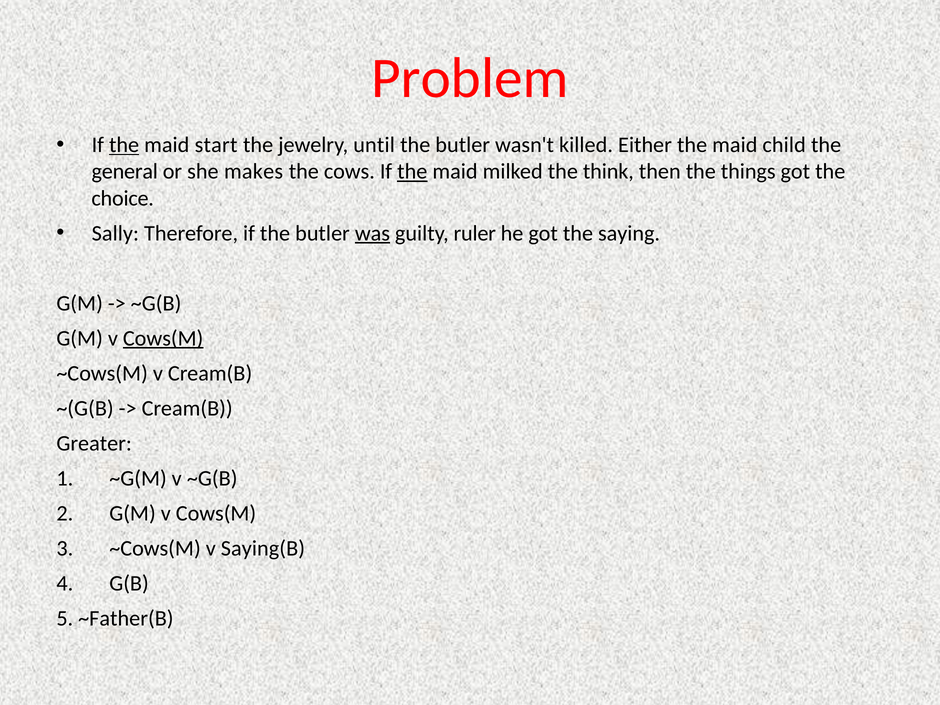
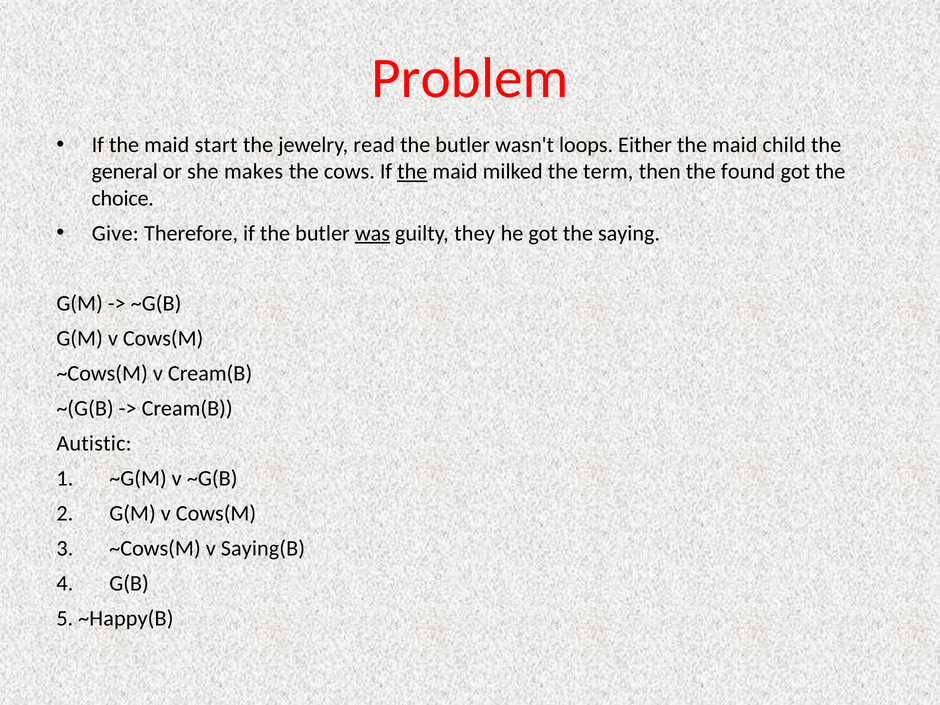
the at (124, 145) underline: present -> none
until: until -> read
killed: killed -> loops
think: think -> term
things: things -> found
Sally: Sally -> Give
ruler: ruler -> they
Cows(M at (163, 338) underline: present -> none
Greater: Greater -> Autistic
~Father(B: ~Father(B -> ~Happy(B
